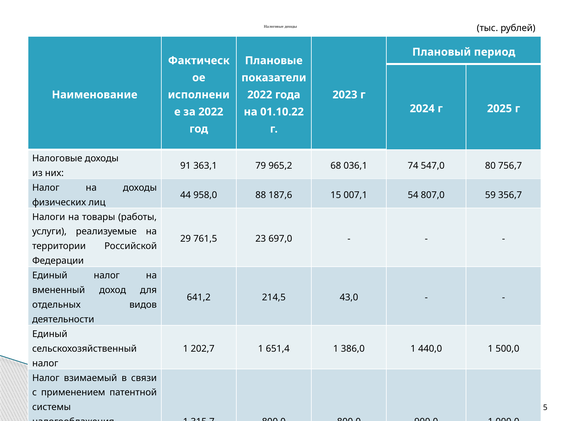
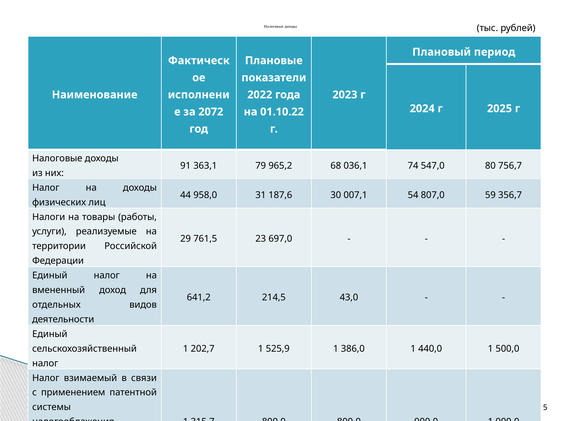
за 2022: 2022 -> 2072
88: 88 -> 31
187,6 15: 15 -> 30
651,4: 651,4 -> 525,9
